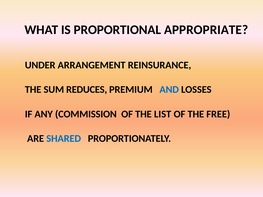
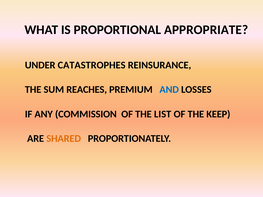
ARRANGEMENT: ARRANGEMENT -> CATASTROPHES
REDUCES: REDUCES -> REACHES
FREE: FREE -> KEEP
SHARED colour: blue -> orange
